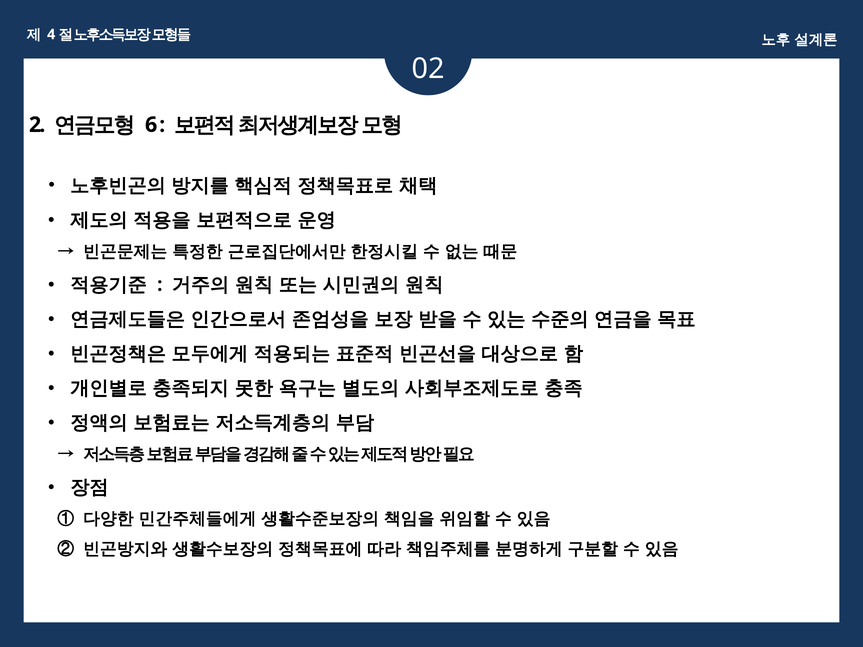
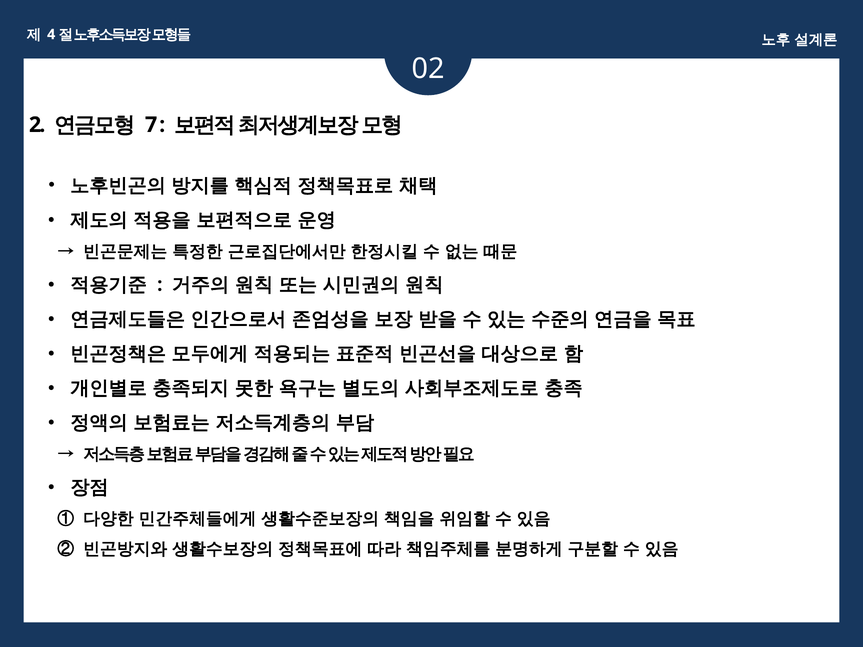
6: 6 -> 7
